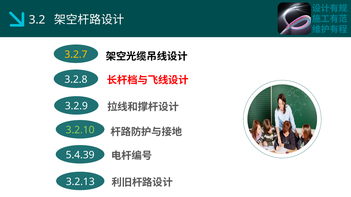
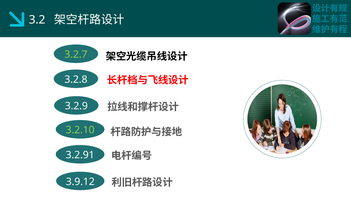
3.2.7 colour: yellow -> light green
5.4.39: 5.4.39 -> 3.2.91
3.2.13: 3.2.13 -> 3.9.12
